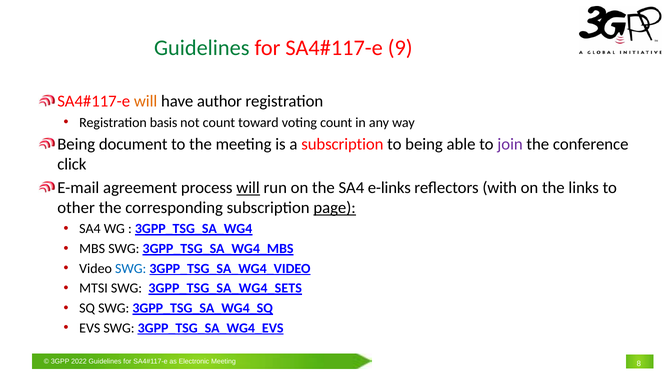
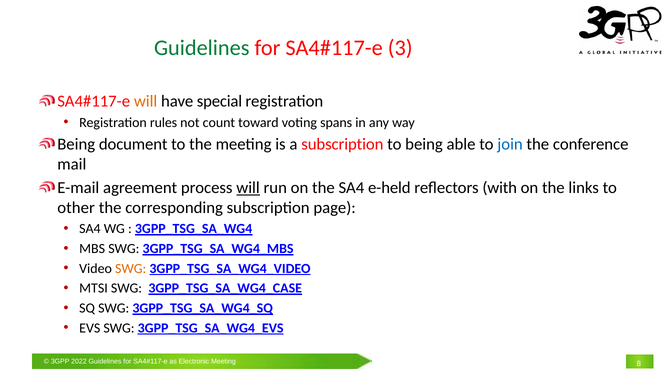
9: 9 -> 3
author: author -> special
basis: basis -> rules
voting count: count -> spans
join colour: purple -> blue
click: click -> mail
e-links: e-links -> e-held
page underline: present -> none
SWG at (131, 269) colour: blue -> orange
3GPP_TSG_SA_WG4_SETS: 3GPP_TSG_SA_WG4_SETS -> 3GPP_TSG_SA_WG4_CASE
